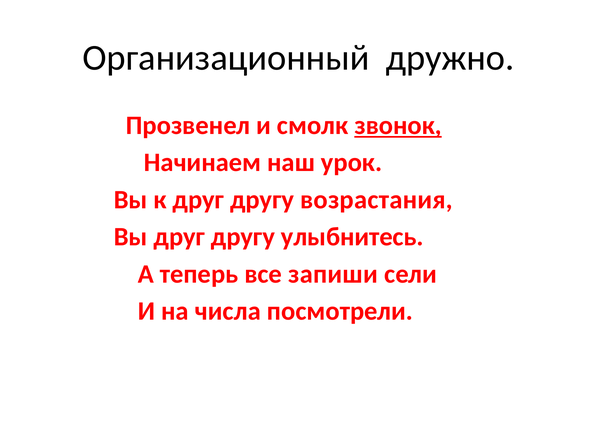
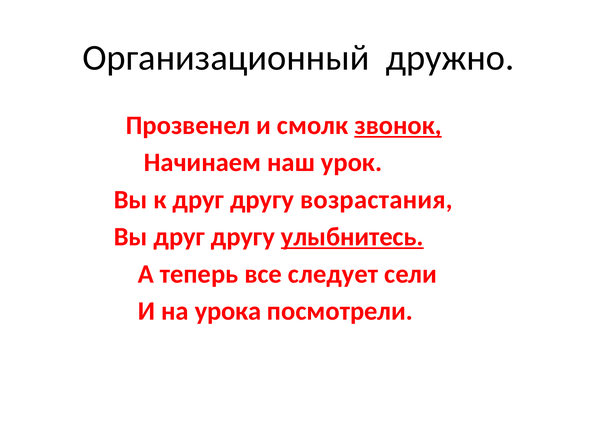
улыбнитесь underline: none -> present
запиши: запиши -> следует
числа: числа -> урока
